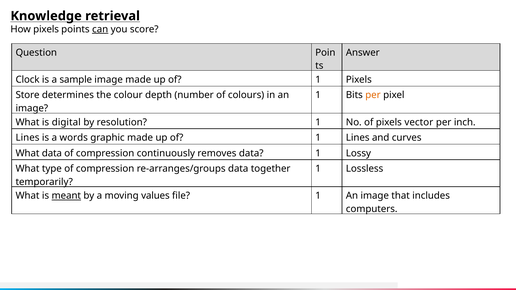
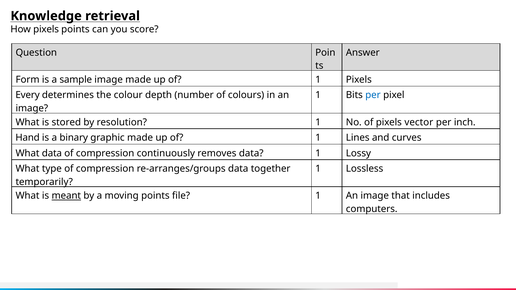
can underline: present -> none
Clock: Clock -> Form
Store: Store -> Every
per at (373, 95) colour: orange -> blue
digital: digital -> stored
Lines at (27, 138): Lines -> Hand
words: words -> binary
moving values: values -> points
